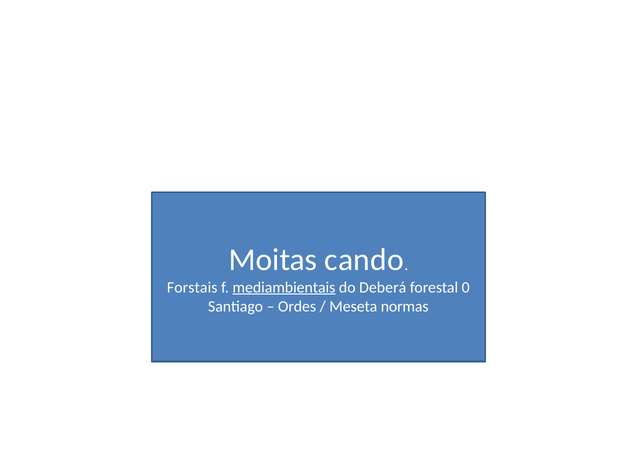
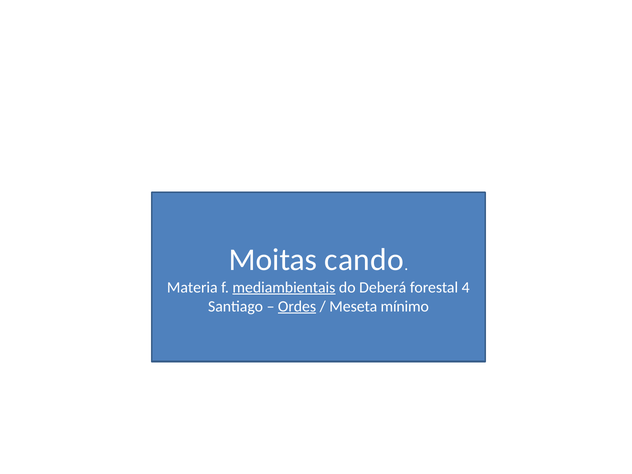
Forstais: Forstais -> Materia
0: 0 -> 4
Ordes underline: none -> present
normas: normas -> mínimo
